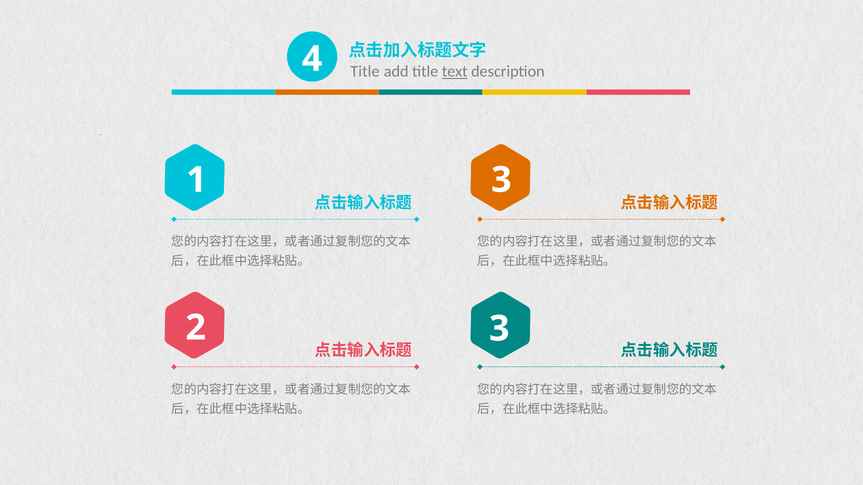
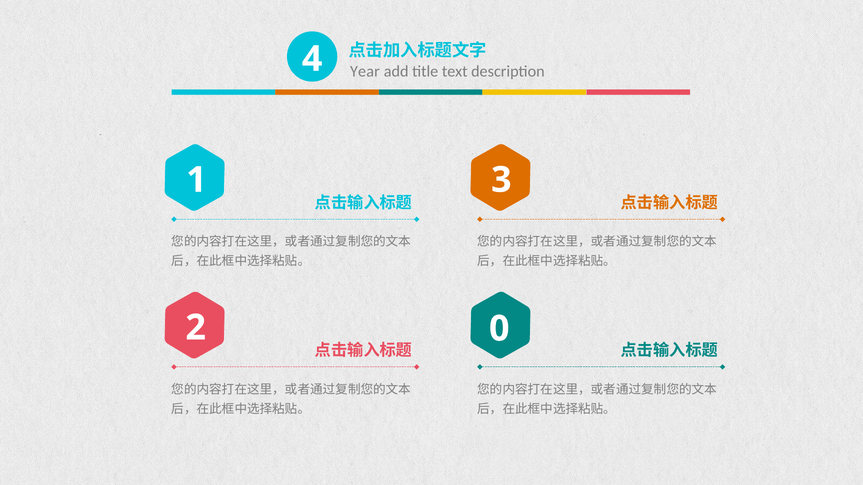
Title at (365, 72): Title -> Year
text underline: present -> none
2 3: 3 -> 0
